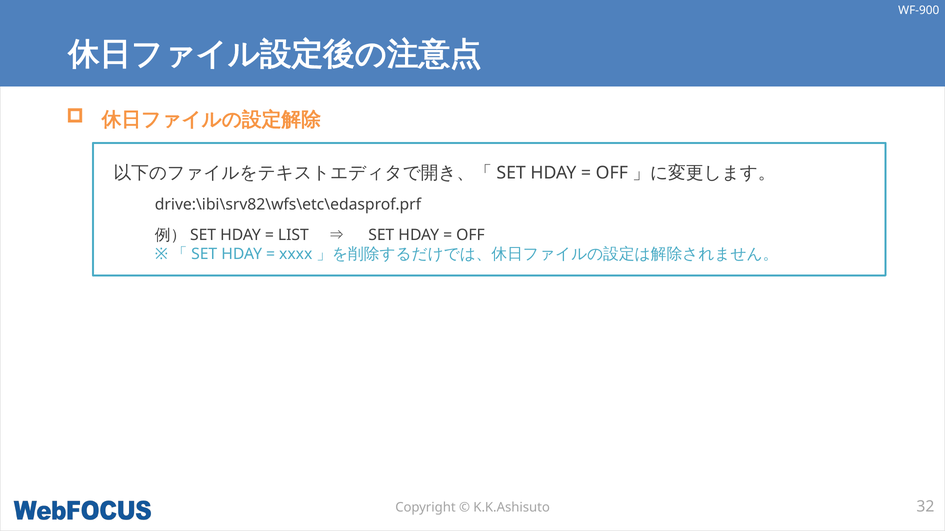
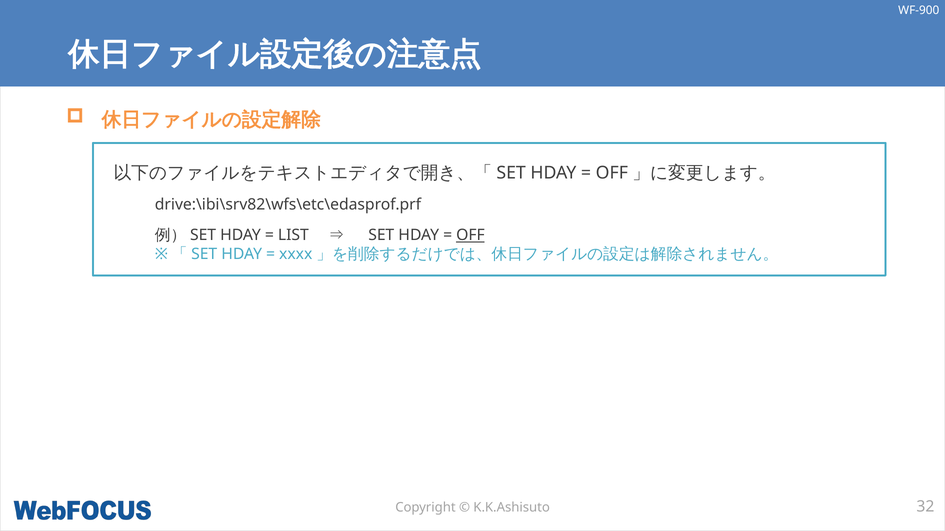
OFF underline: none -> present
